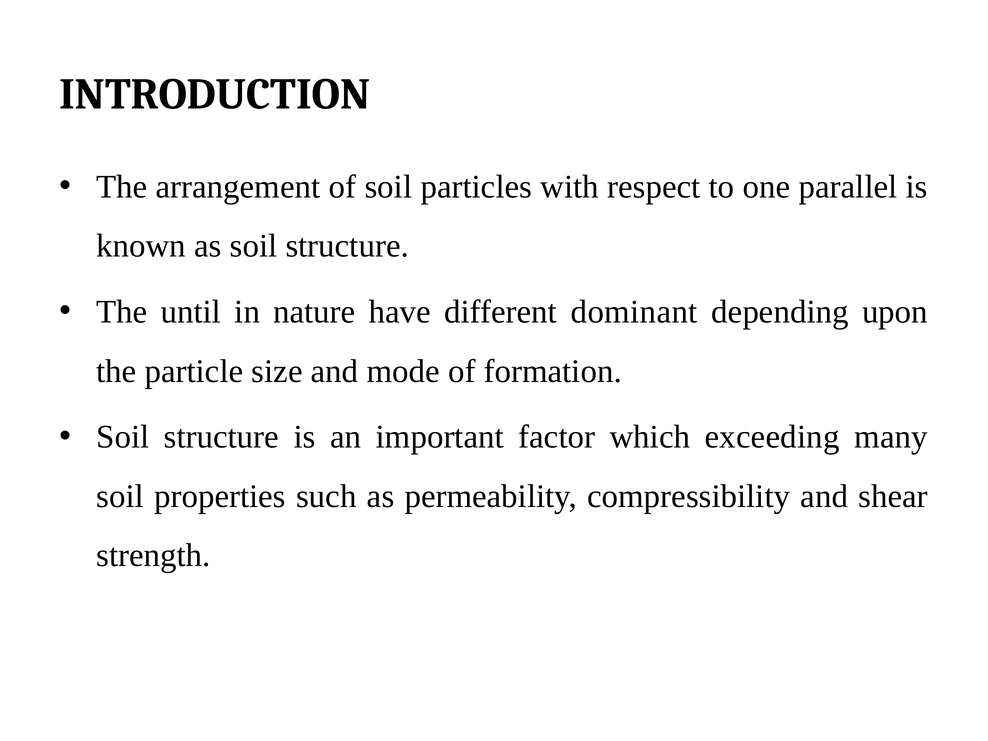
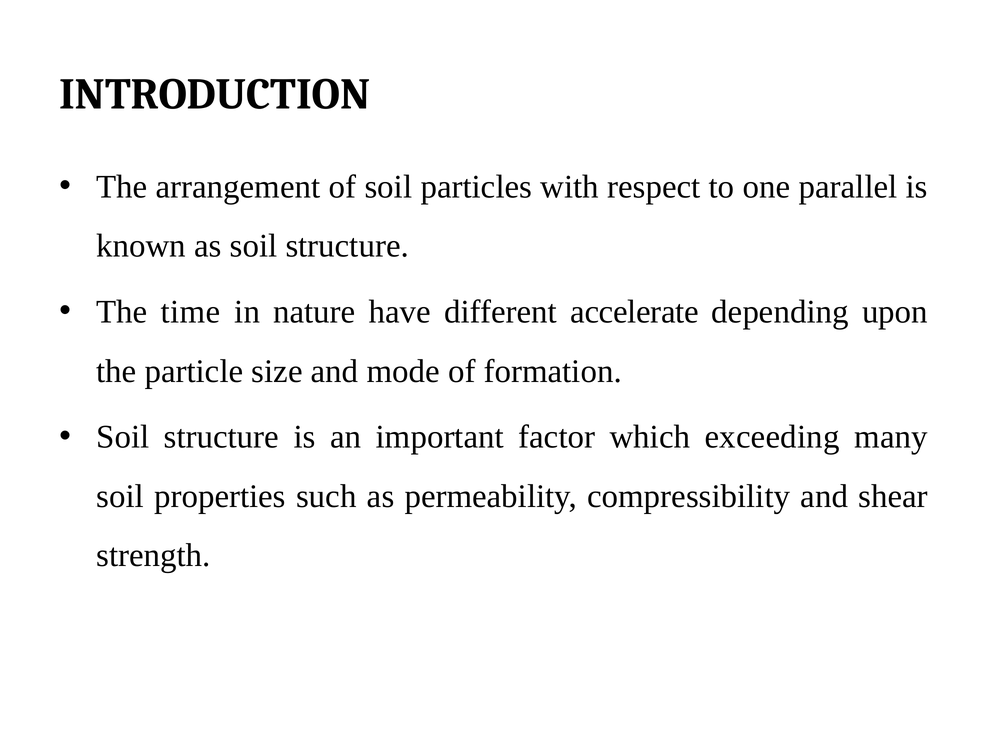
until: until -> time
dominant: dominant -> accelerate
